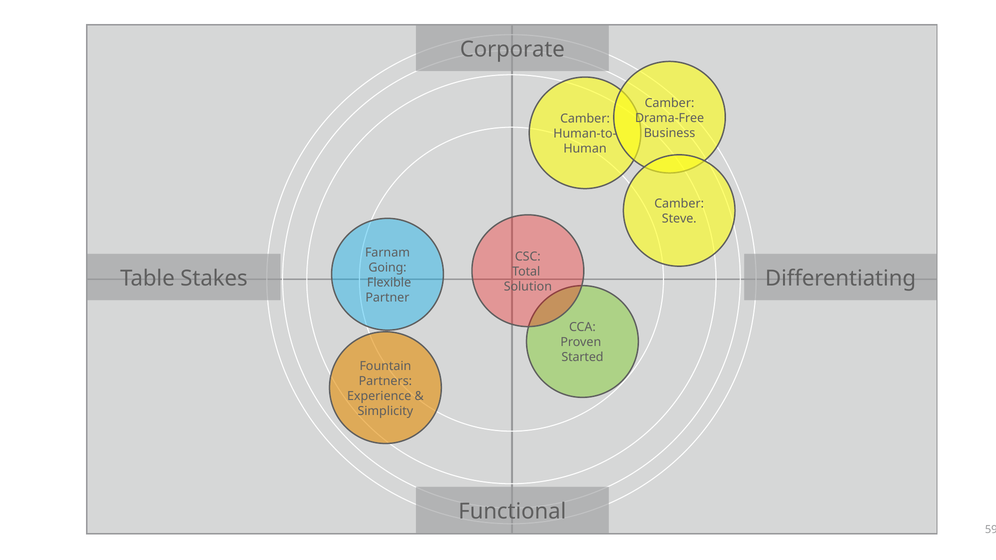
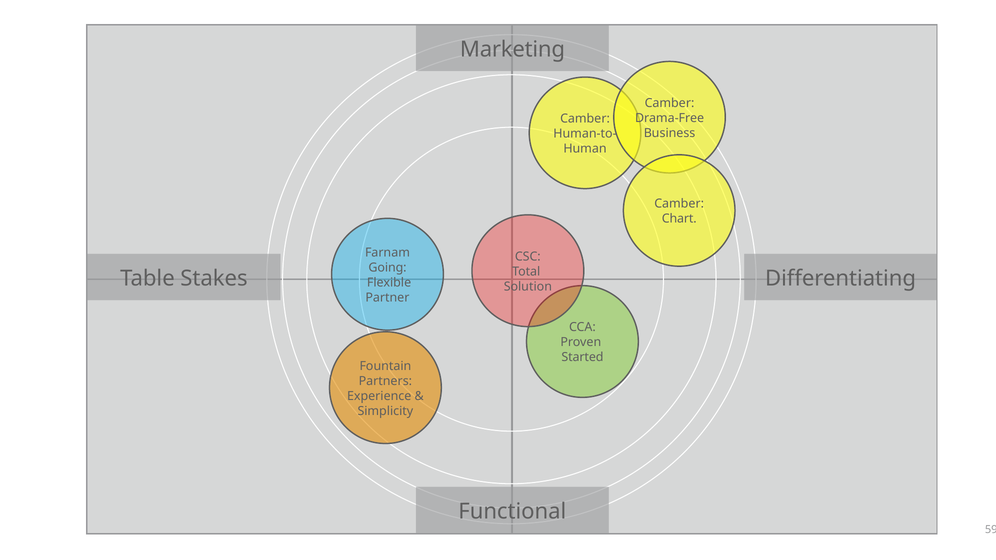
Corporate: Corporate -> Marketing
Steve: Steve -> Chart
